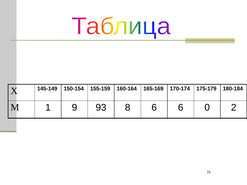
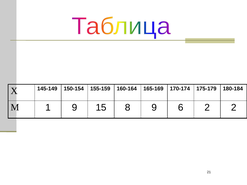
93: 93 -> 15
8 6: 6 -> 9
6 0: 0 -> 2
